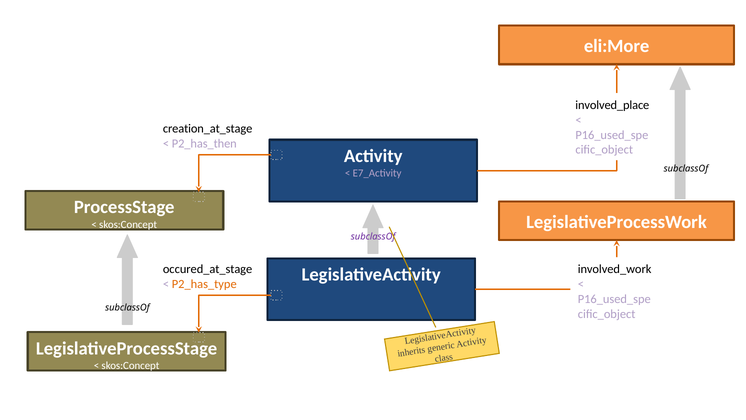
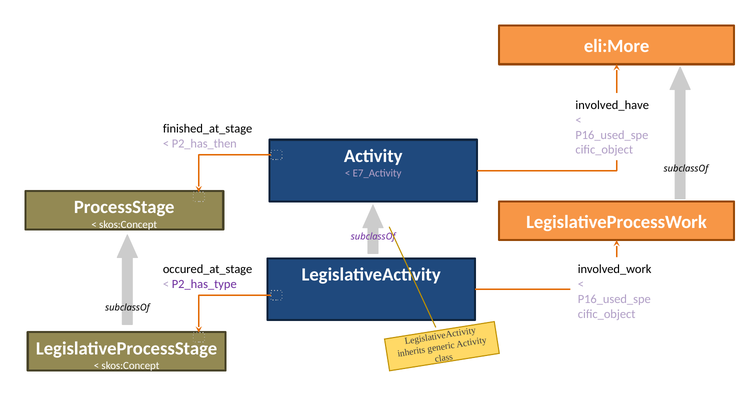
involved_place: involved_place -> involved_have
creation_at_stage: creation_at_stage -> finished_at_stage
P2_has_type colour: orange -> purple
